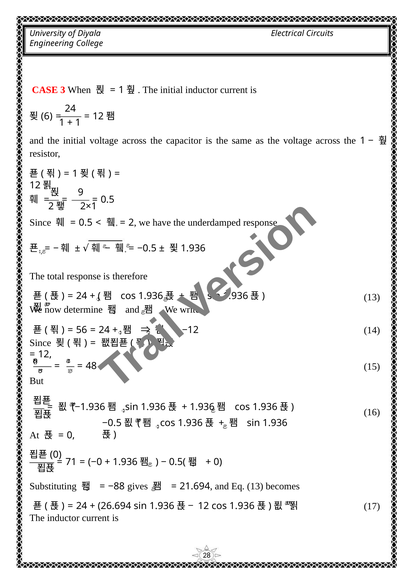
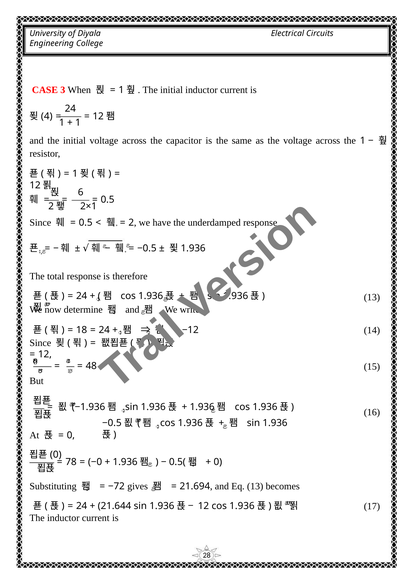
6: 6 -> 4
9: 9 -> 6
56: 56 -> 18
71: 71 -> 78
−88: −88 -> −72
26.694: 26.694 -> 21.644
